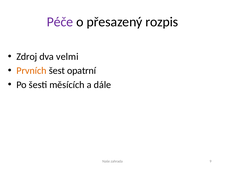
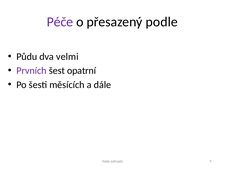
rozpis: rozpis -> podle
Zdroj: Zdroj -> Půdu
Prvních colour: orange -> purple
